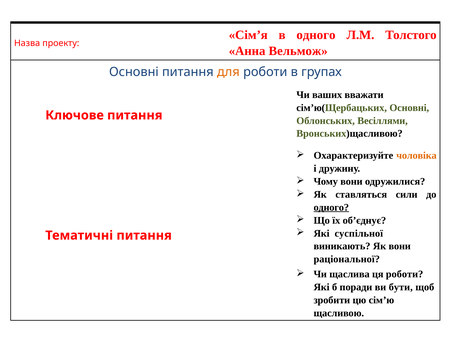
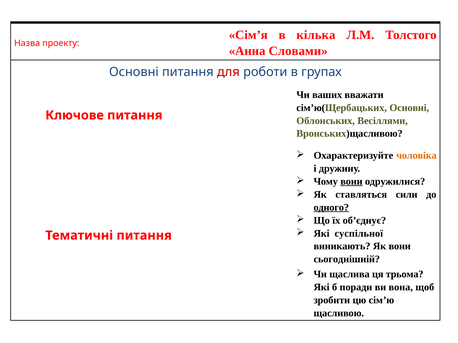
в одного: одного -> кілька
Вельмож: Вельмож -> Словами
для colour: orange -> red
вони at (351, 182) underline: none -> present
раціональної: раціональної -> сьогоднішній
ця роботи: роботи -> трьома
бути: бути -> вона
